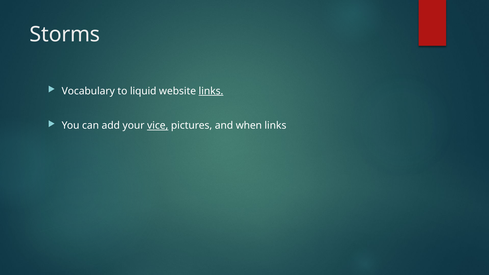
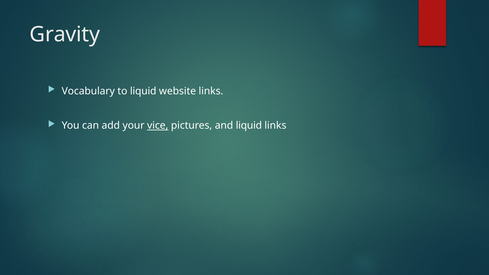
Storms: Storms -> Gravity
links at (211, 91) underline: present -> none
and when: when -> liquid
